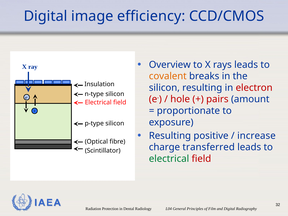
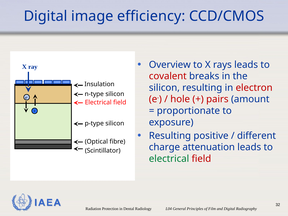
covalent colour: orange -> red
increase: increase -> different
transferred: transferred -> attenuation
